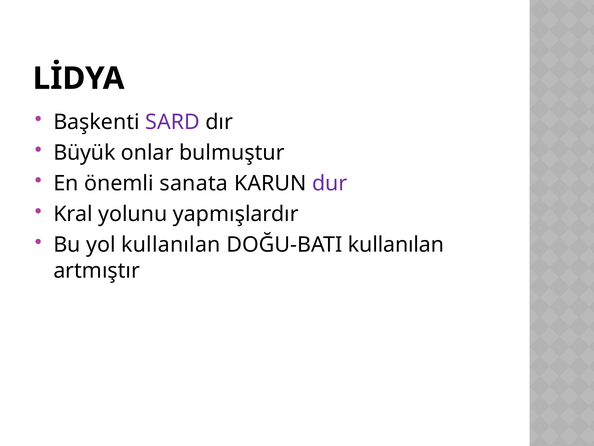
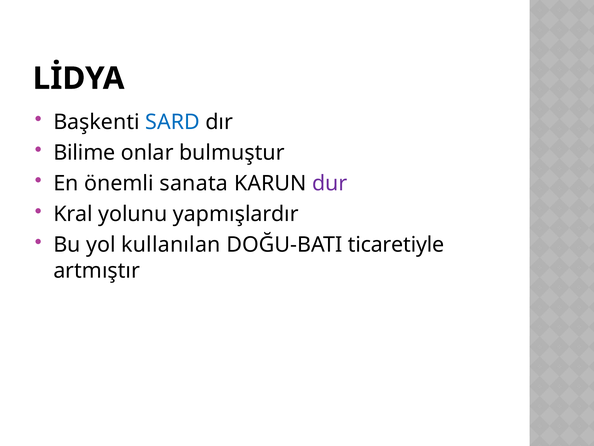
SARD colour: purple -> blue
Büyük: Büyük -> Bilime
DOĞU-BATI kullanılan: kullanılan -> ticaretiyle
